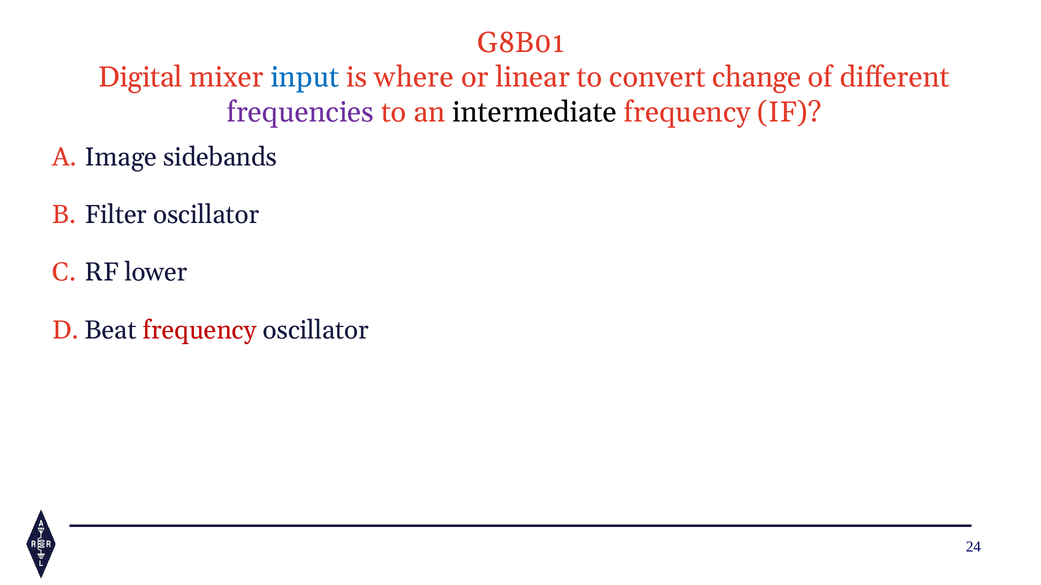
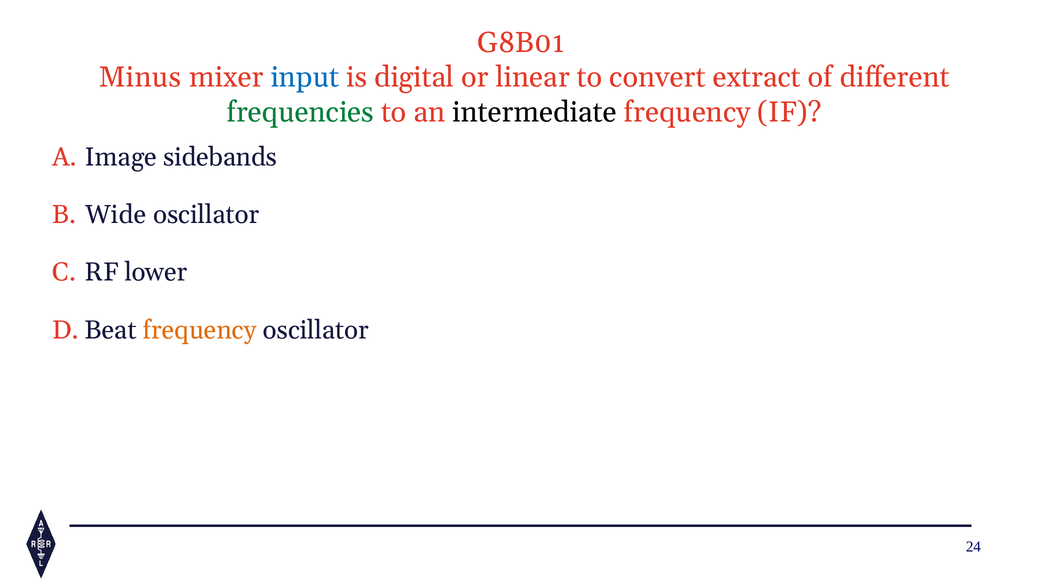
Digital: Digital -> Minus
where: where -> digital
change: change -> extract
frequencies colour: purple -> green
Filter: Filter -> Wide
frequency at (200, 330) colour: red -> orange
